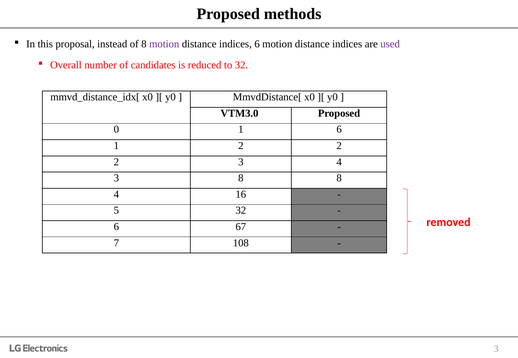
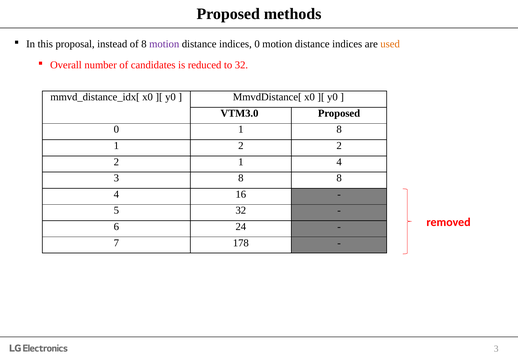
indices 6: 6 -> 0
used colour: purple -> orange
1 6: 6 -> 8
2 3: 3 -> 1
67: 67 -> 24
108: 108 -> 178
